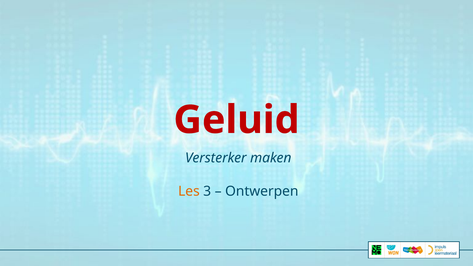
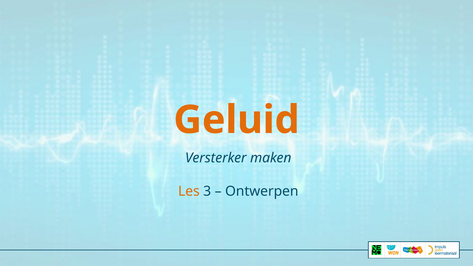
Geluid colour: red -> orange
